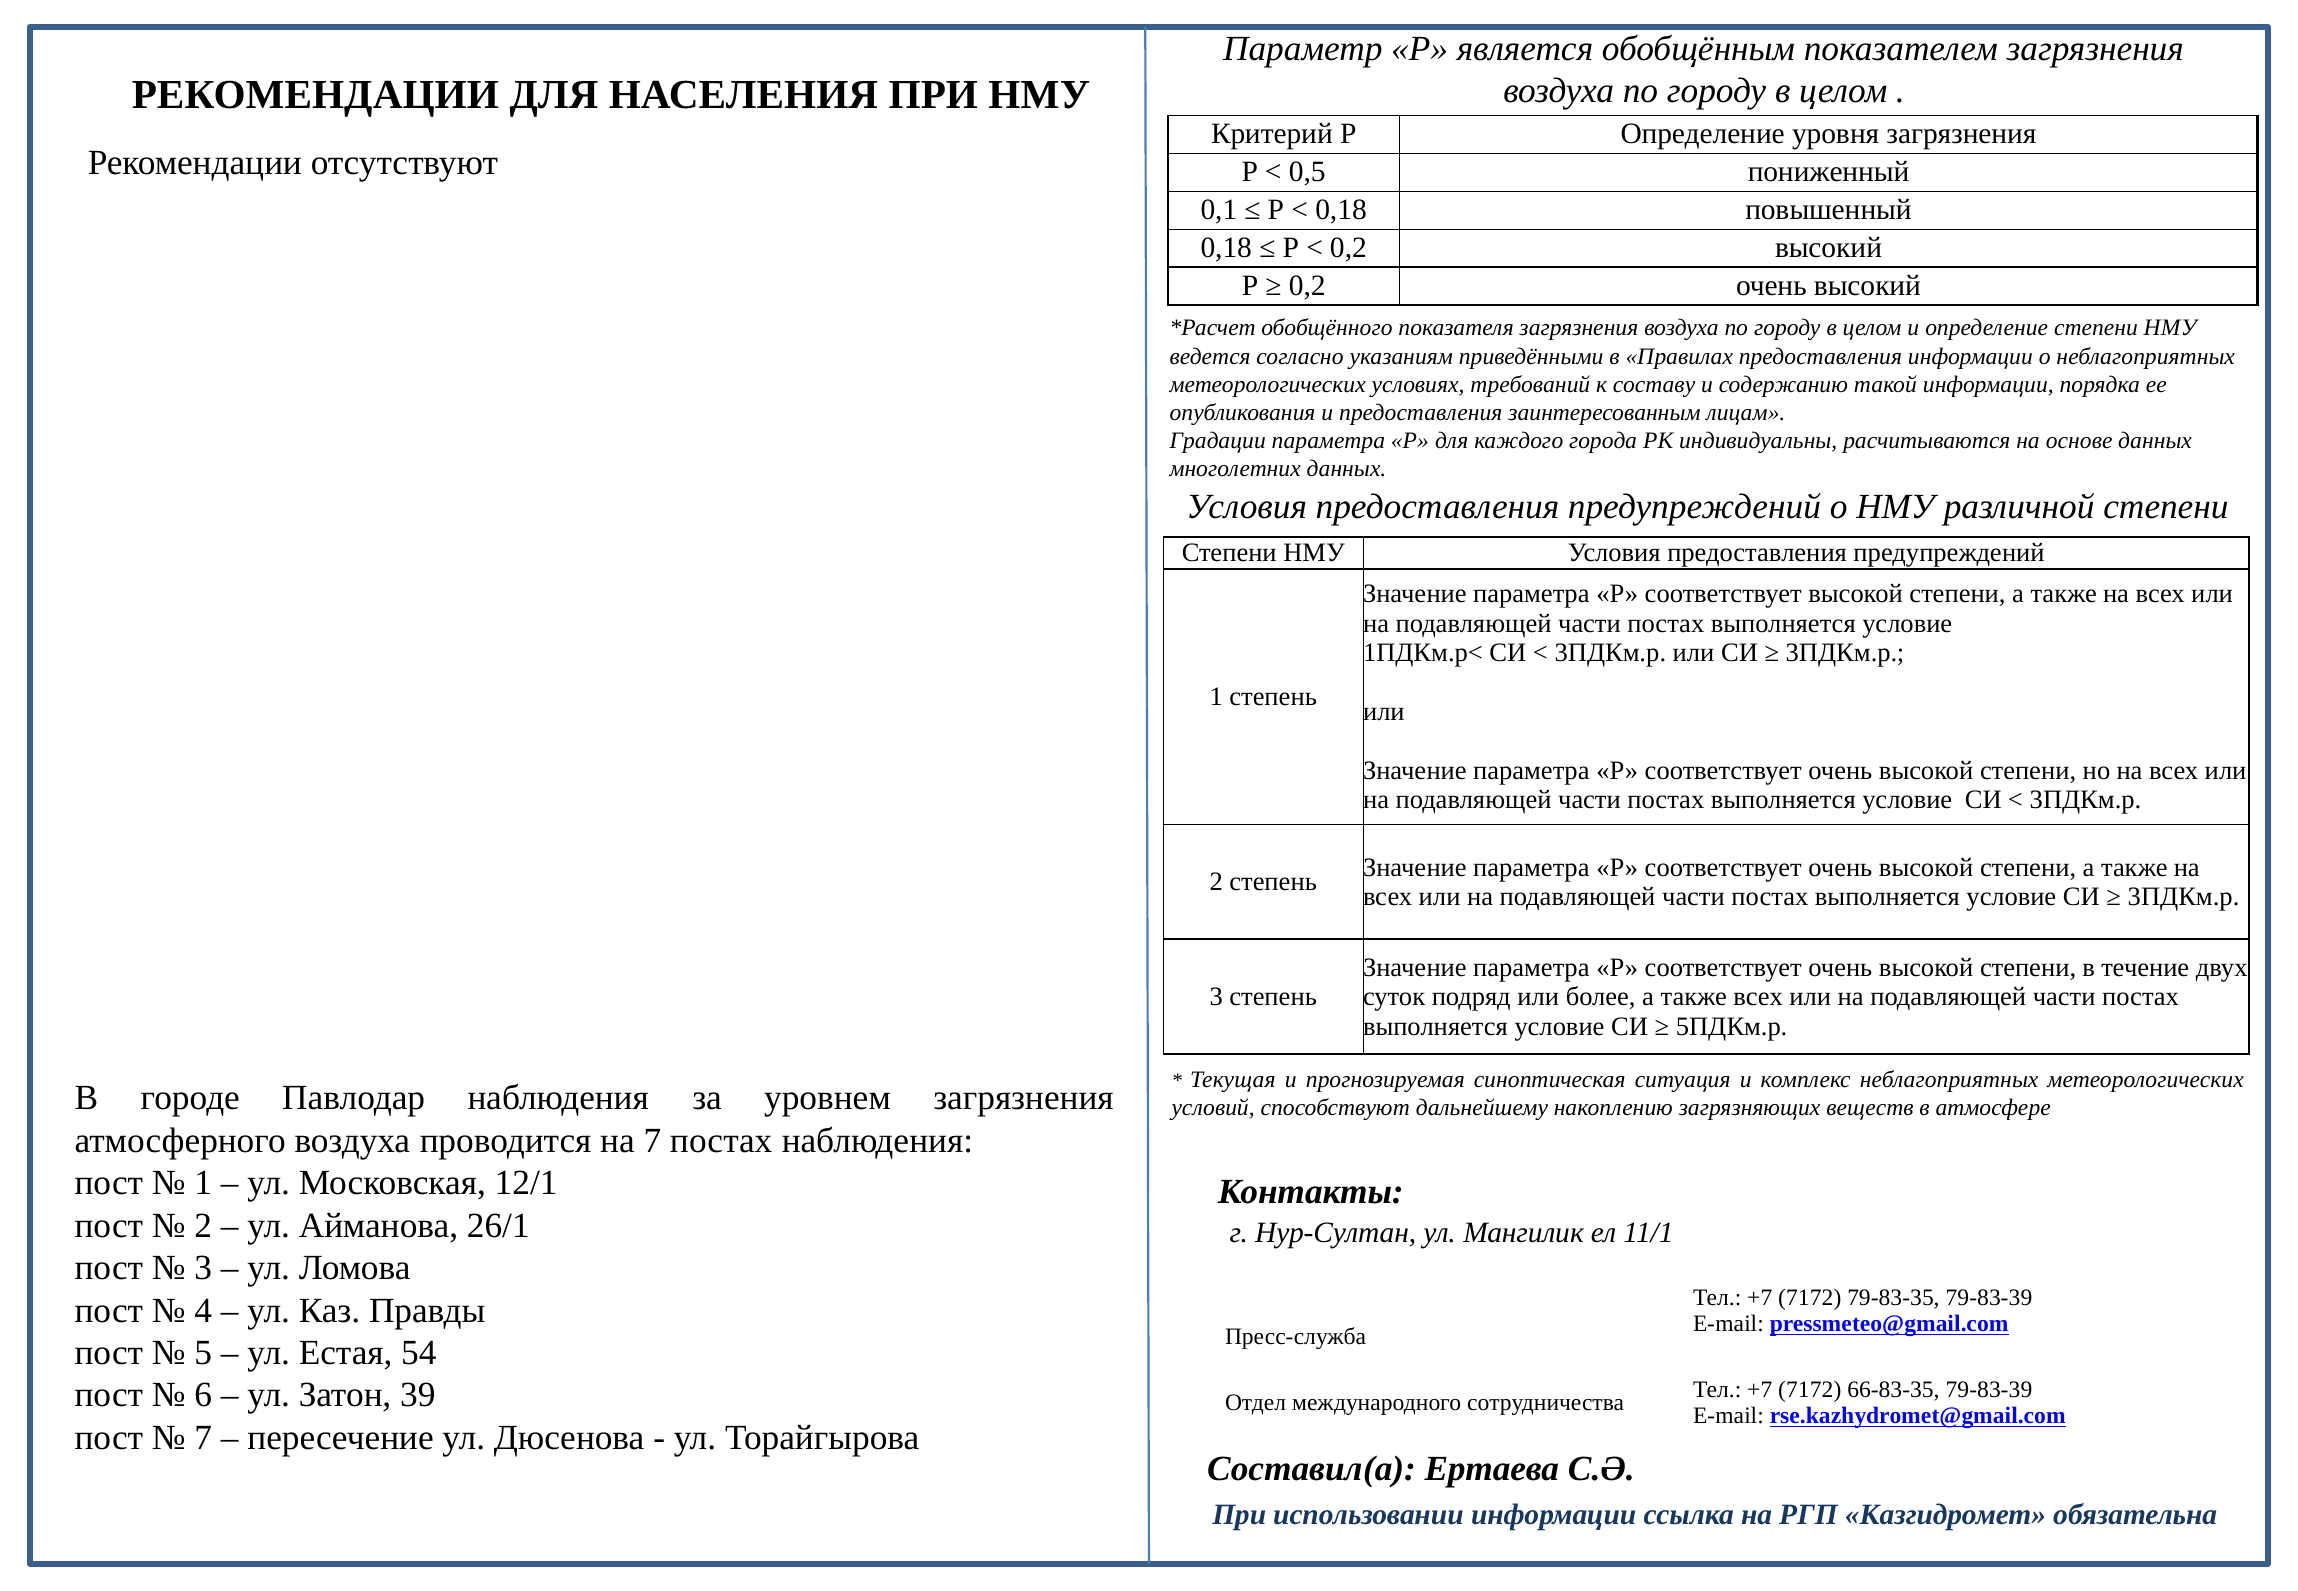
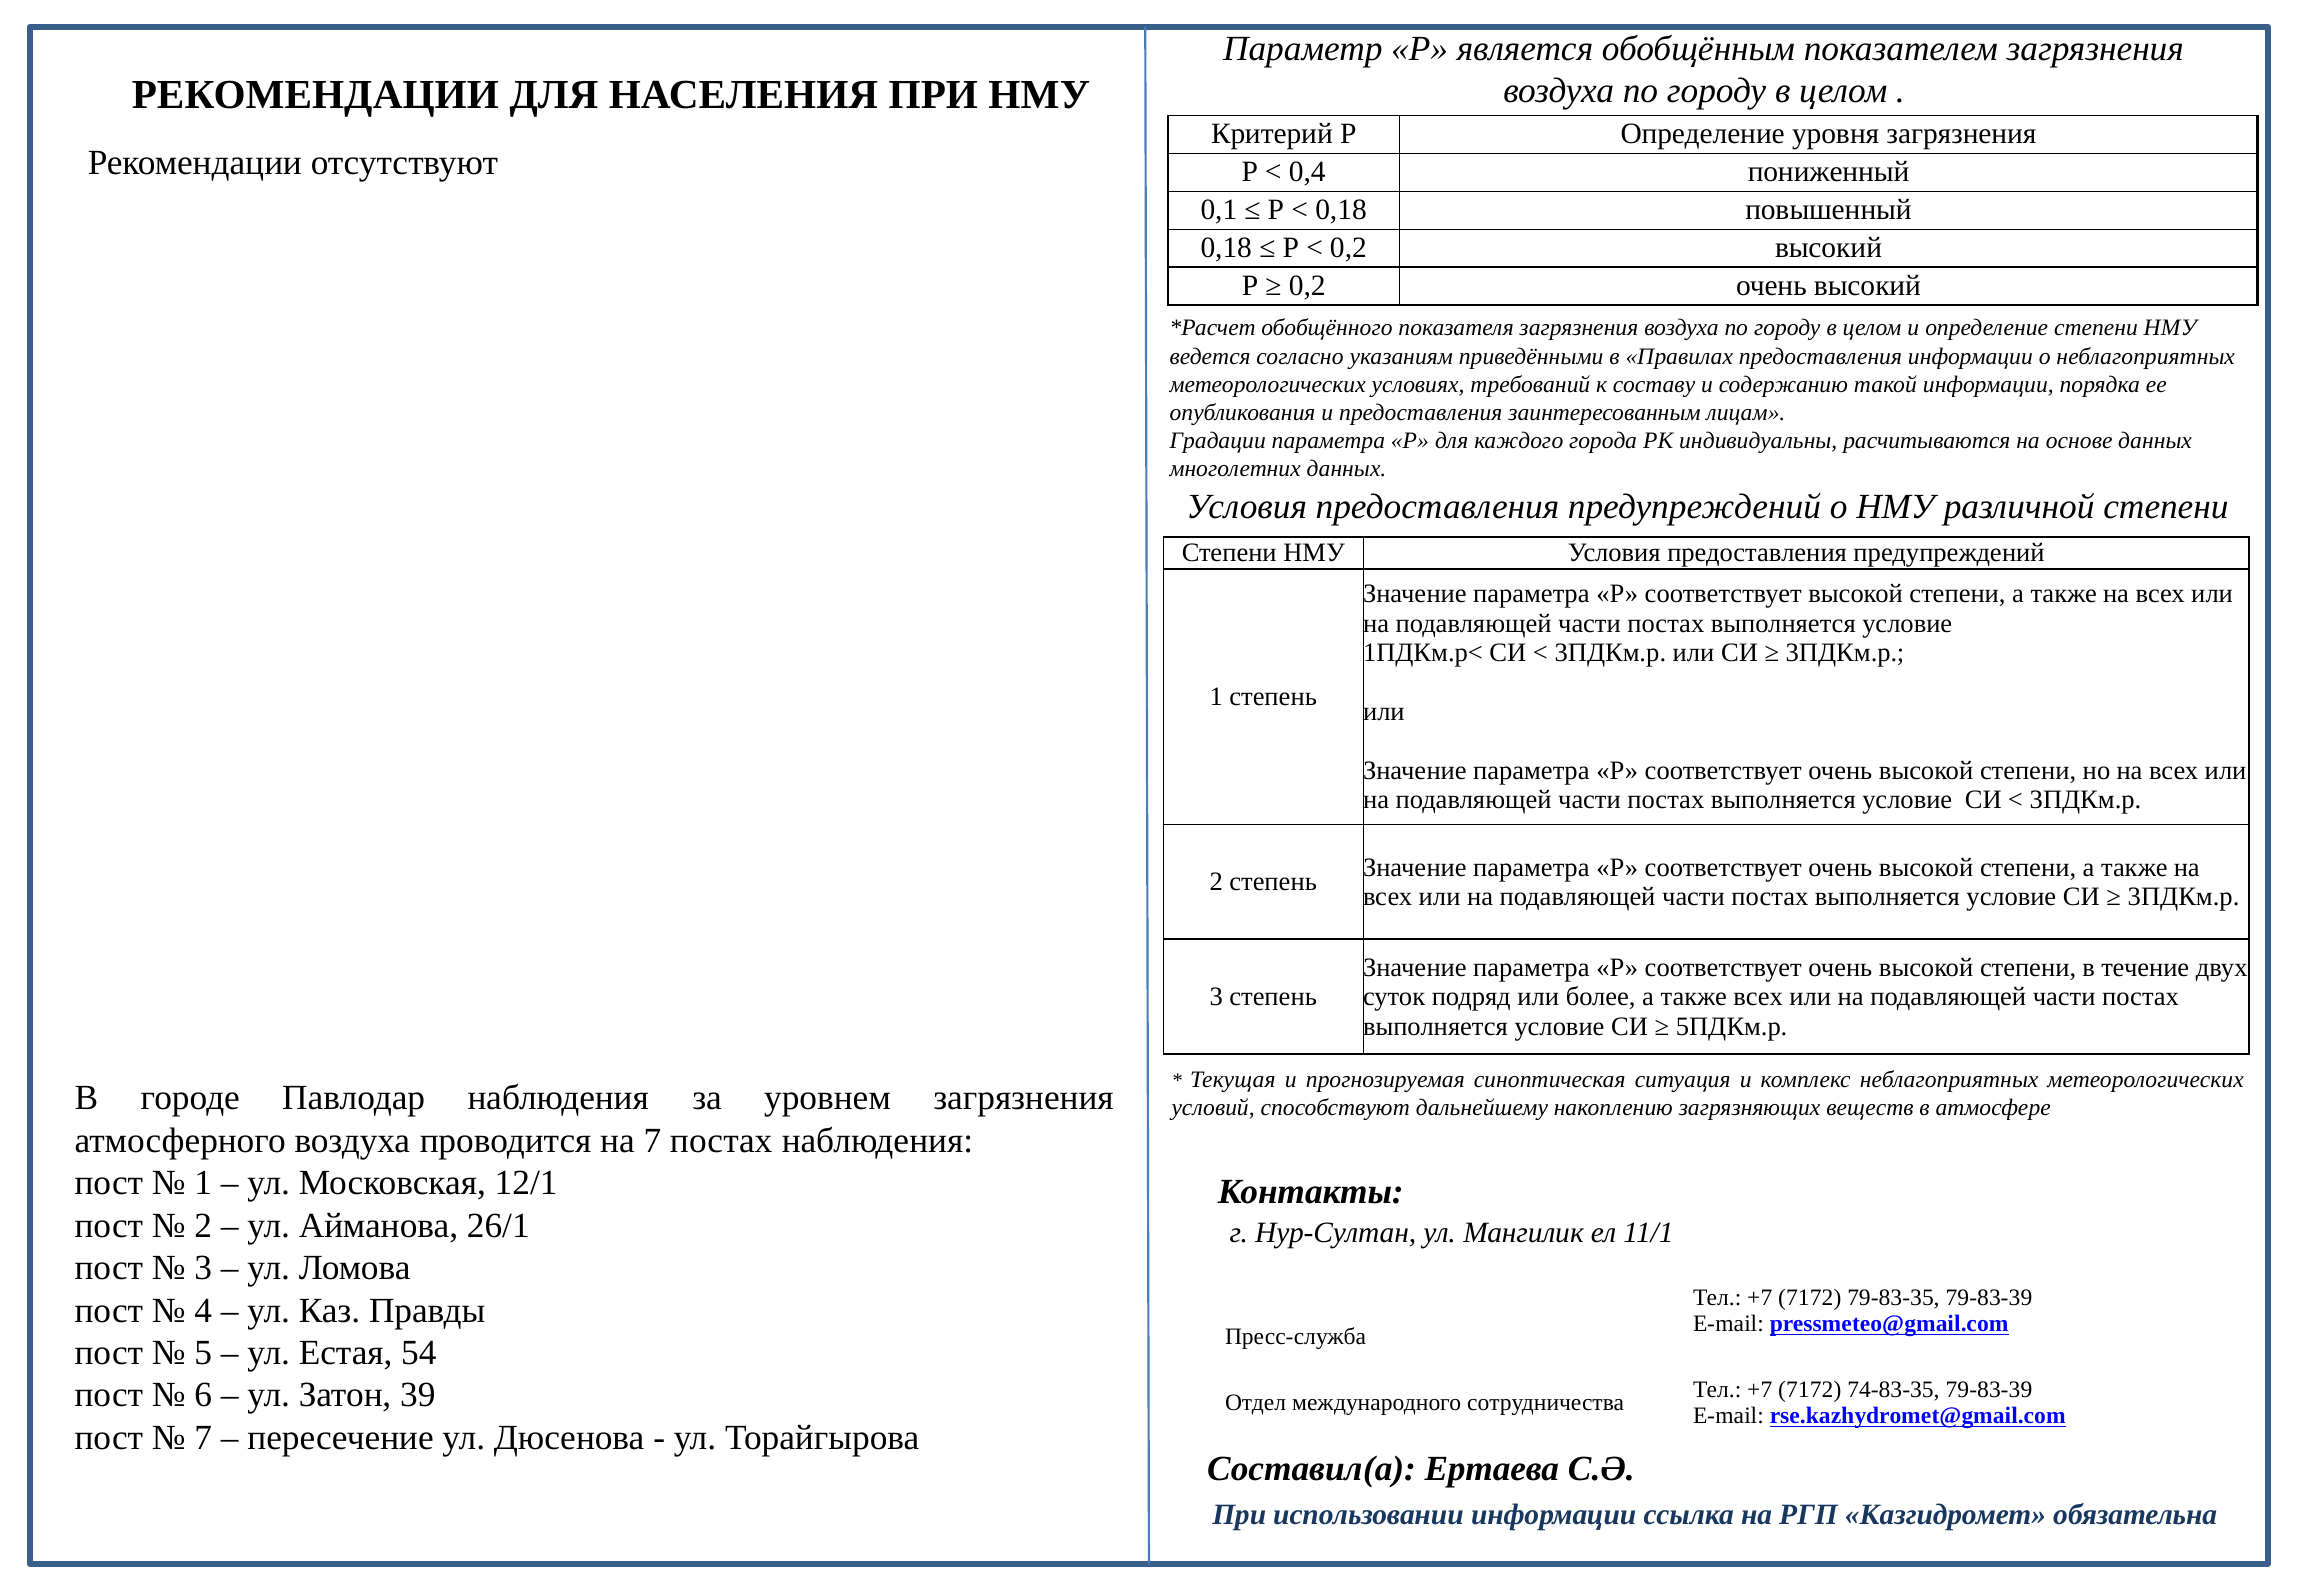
0,5: 0,5 -> 0,4
66-83-35: 66-83-35 -> 74-83-35
